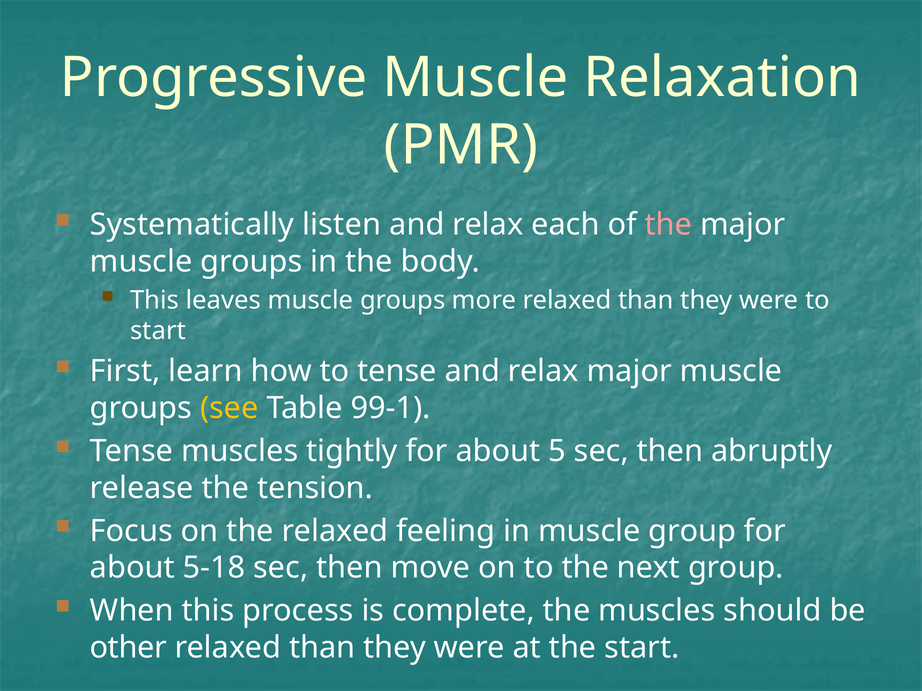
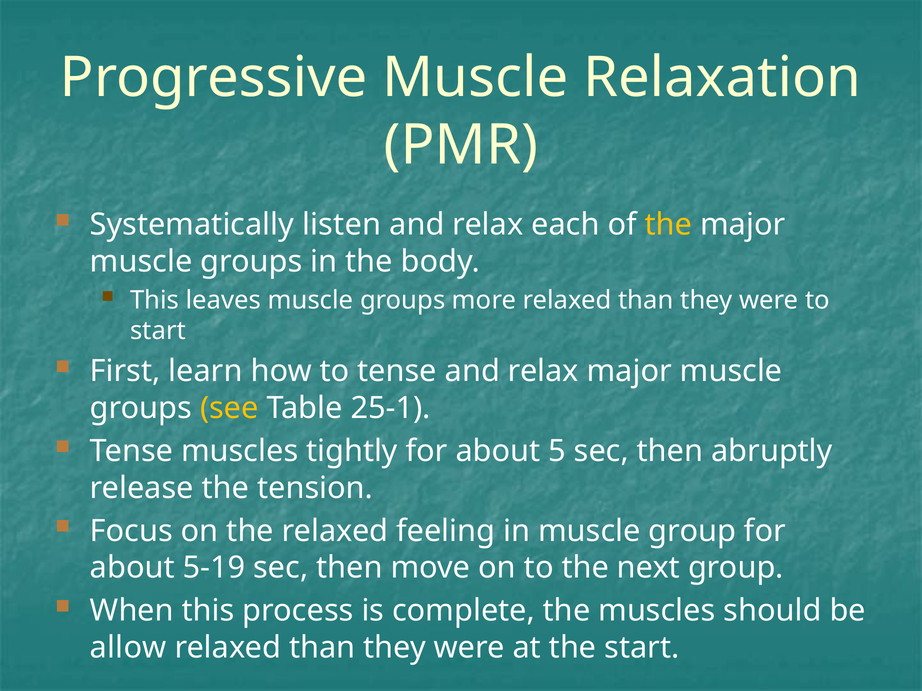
the at (669, 225) colour: pink -> yellow
99-1: 99-1 -> 25-1
5-18: 5-18 -> 5-19
other: other -> allow
